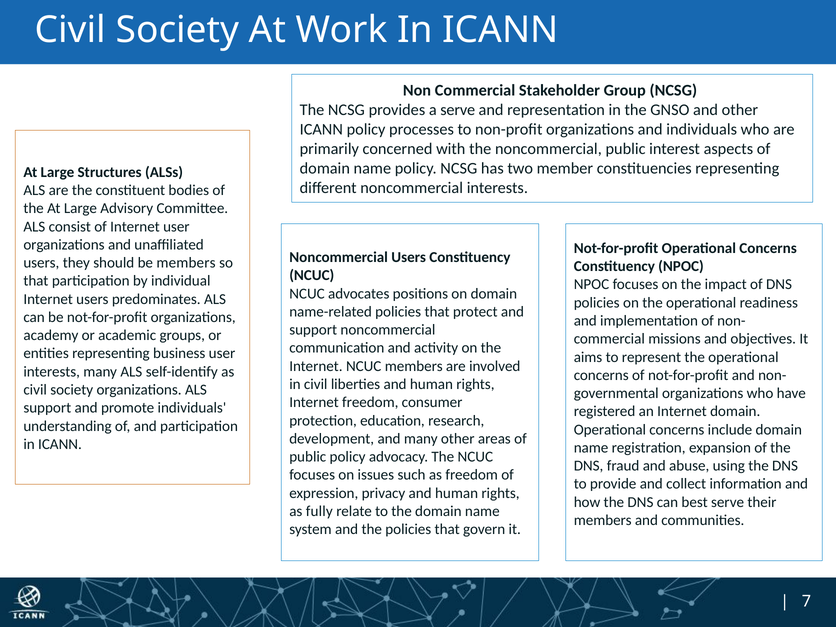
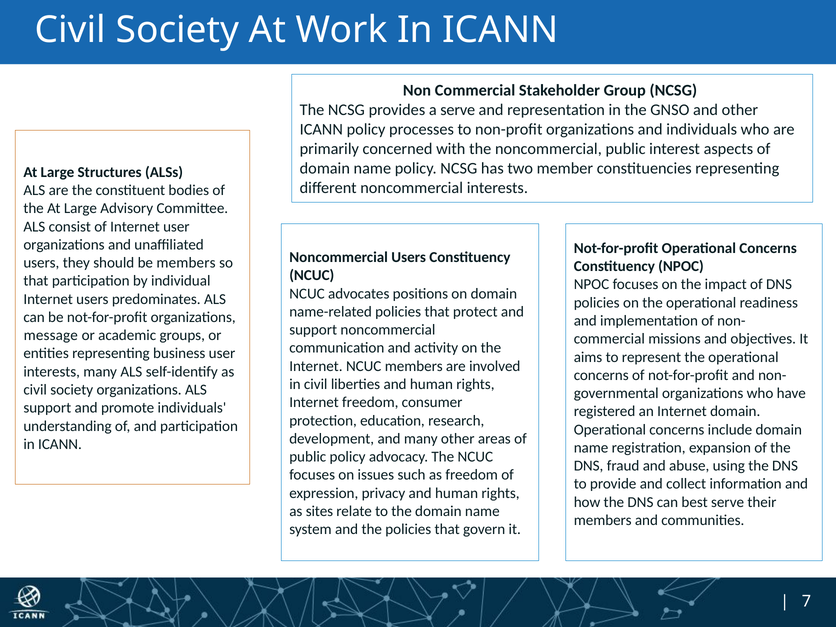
academy: academy -> message
fully: fully -> sites
